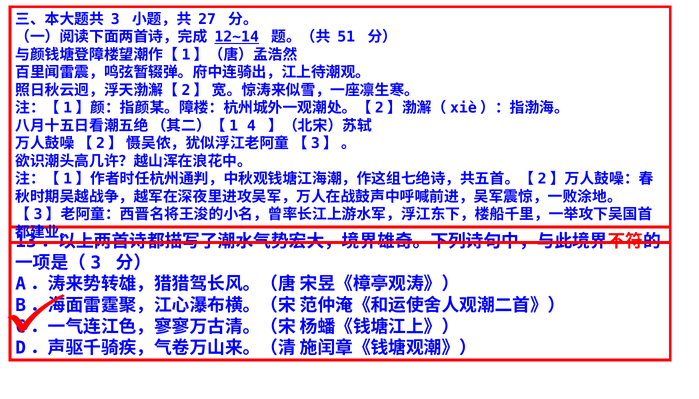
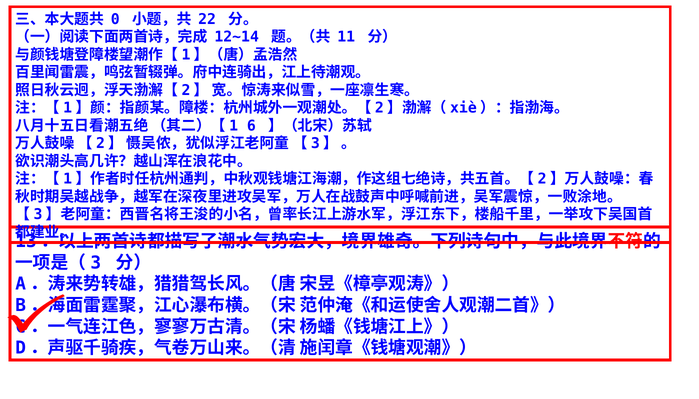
3: 3 -> 0
27: 27 -> 22
12~14 underline: present -> none
51: 51 -> 11
4: 4 -> 6
